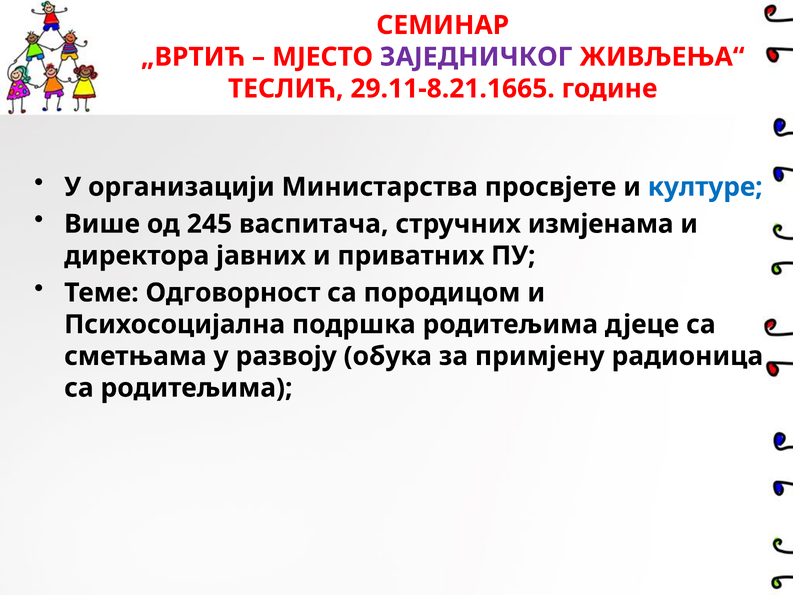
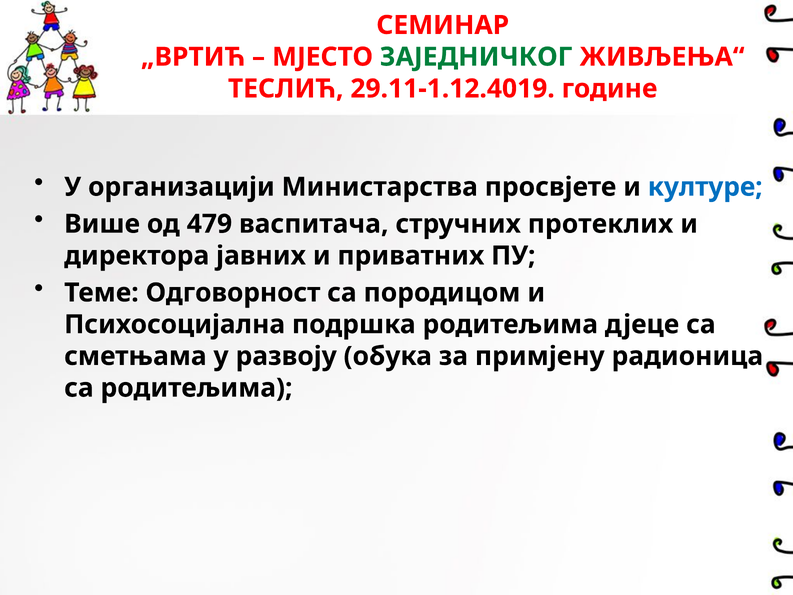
ЗАЈЕДНИЧКОГ colour: purple -> green
29.11-8.21.1665: 29.11-8.21.1665 -> 29.11-1.12.4019
245: 245 -> 479
измјенама: измјенама -> протеклих
